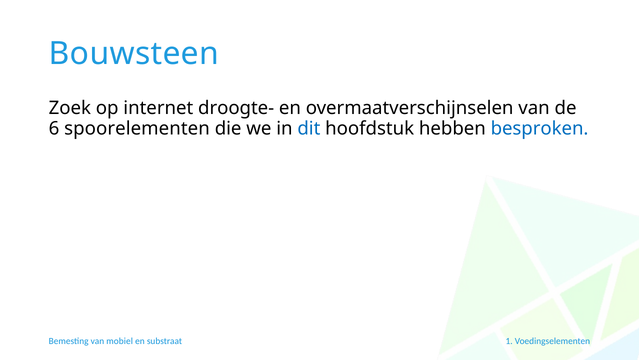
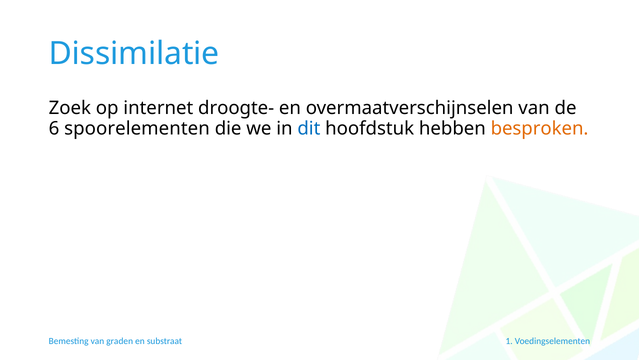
Bouwsteen: Bouwsteen -> Dissimilatie
besproken colour: blue -> orange
mobiel: mobiel -> graden
